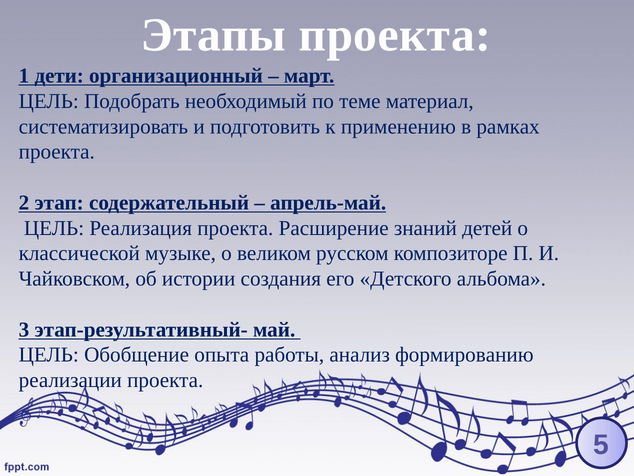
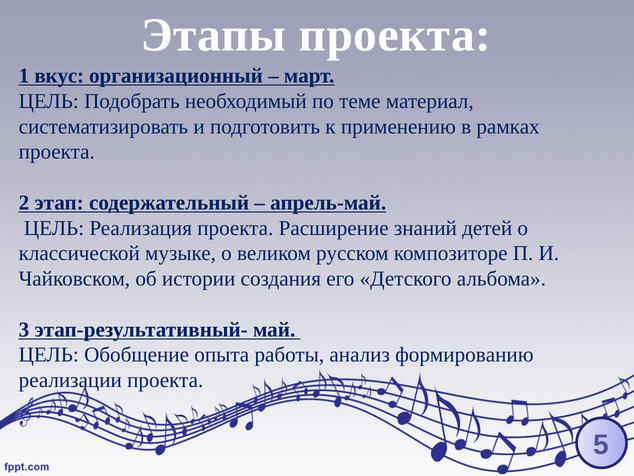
дети: дети -> вкус
